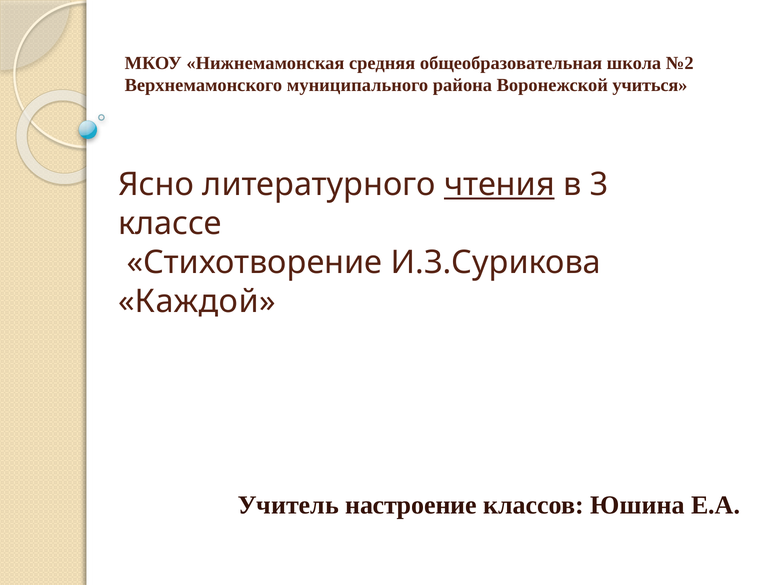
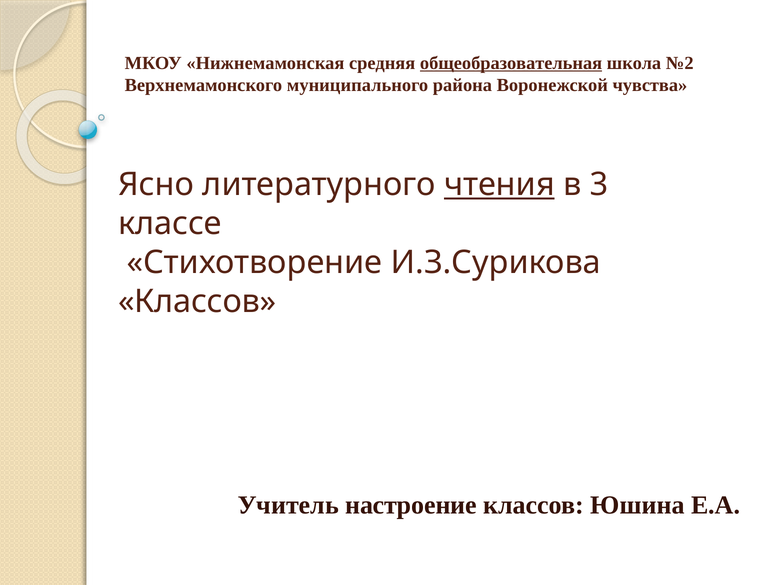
общеобразовательная underline: none -> present
учиться: учиться -> чувства
Каждой at (197, 302): Каждой -> Классов
